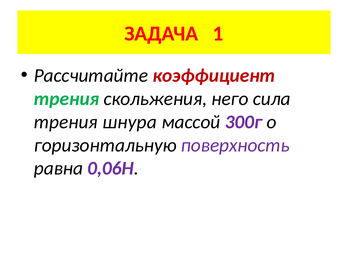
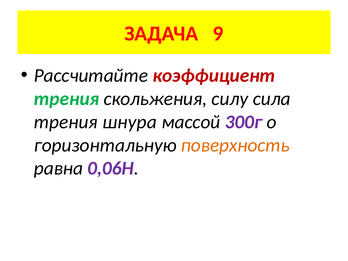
1: 1 -> 9
него: него -> силу
поверхность colour: purple -> orange
